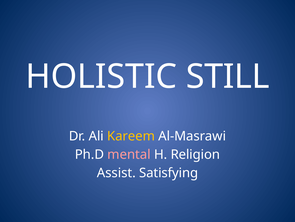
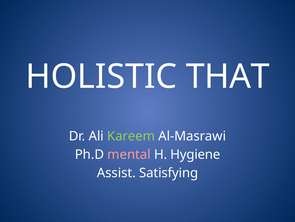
STILL: STILL -> THAT
Kareem colour: yellow -> light green
Religion: Religion -> Hygiene
